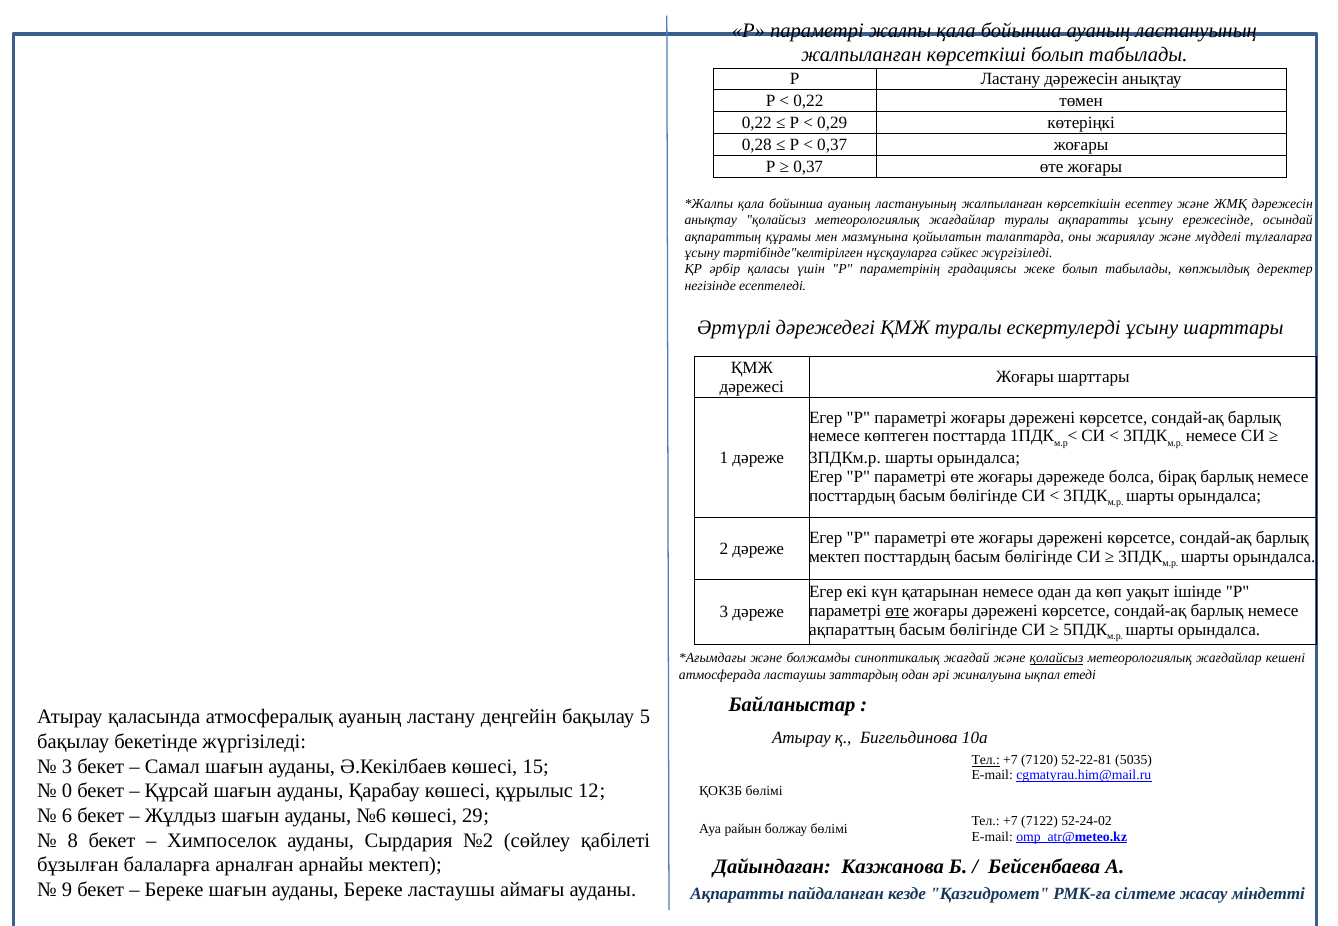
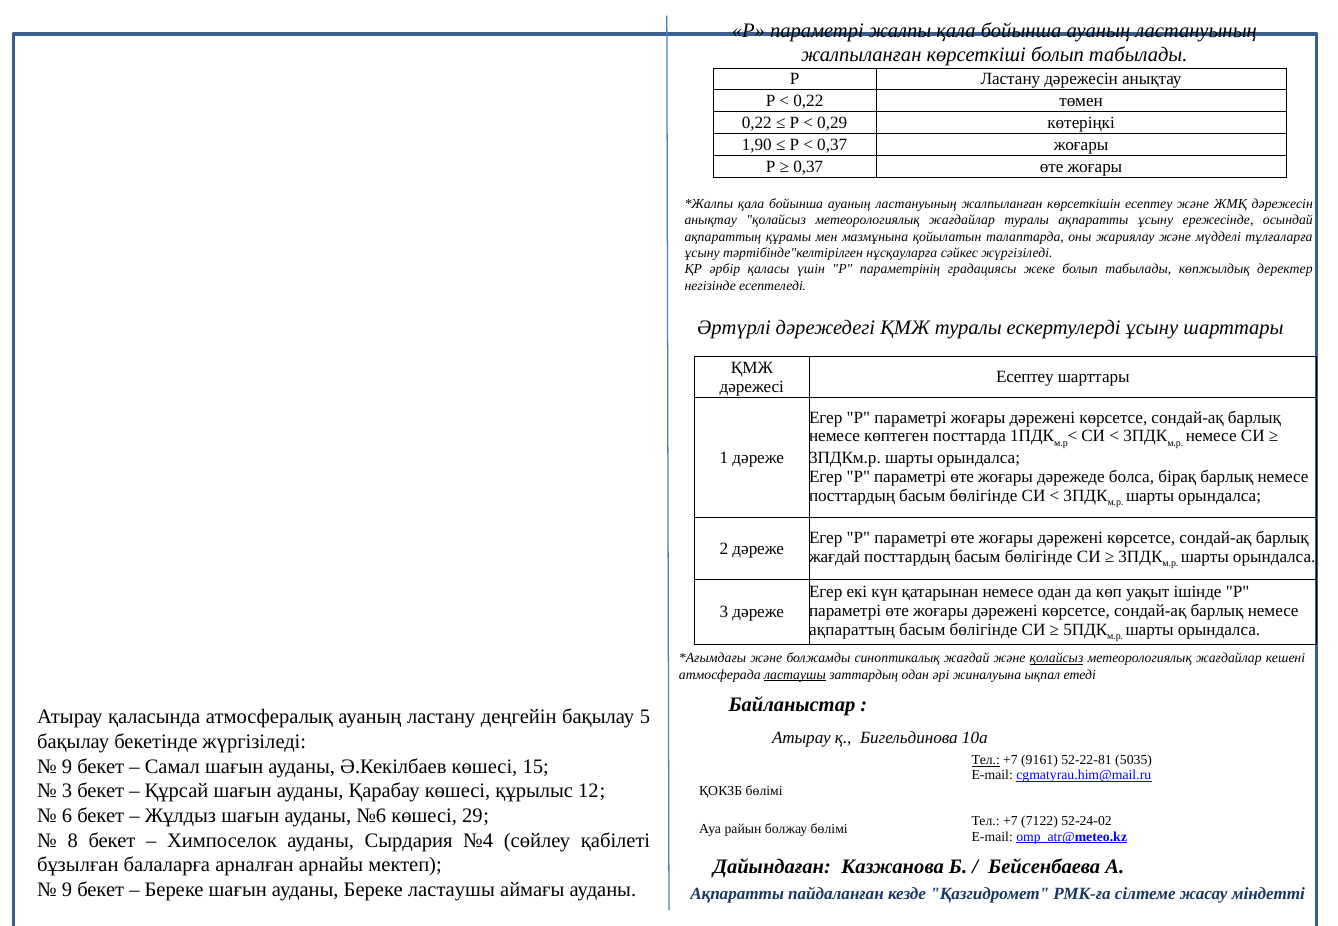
0,28: 0,28 -> 1,90
Жоғары at (1025, 377): Жоғары -> Есептеу
мектеп at (835, 557): мектеп -> жағдай
өте at (897, 611) underline: present -> none
ластаушы at (795, 675) underline: none -> present
7120: 7120 -> 9161
3 at (67, 766): 3 -> 9
0 at (67, 791): 0 -> 3
№2: №2 -> №4
